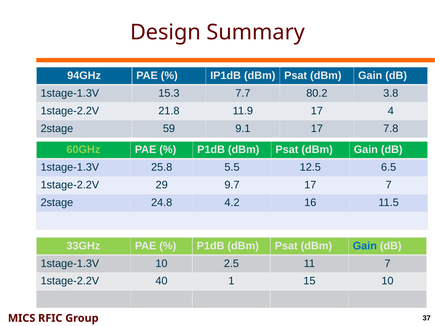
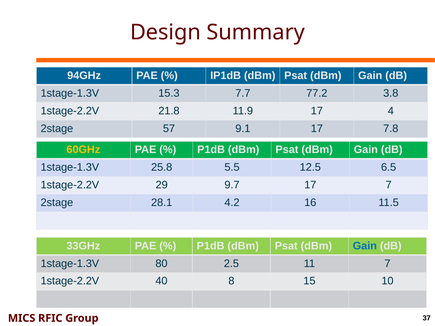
80.2: 80.2 -> 77.2
59: 59 -> 57
60GHz colour: light green -> yellow
24.8: 24.8 -> 28.1
1stage-1.3V 10: 10 -> 80
1: 1 -> 8
